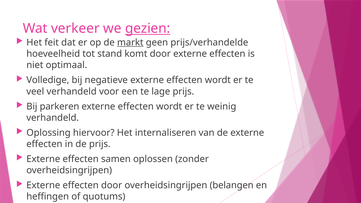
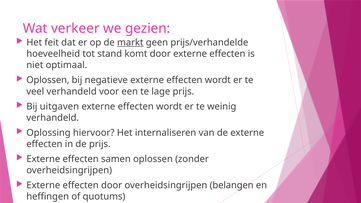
gezien underline: present -> none
Volledige at (48, 80): Volledige -> Oplossen
parkeren: parkeren -> uitgaven
